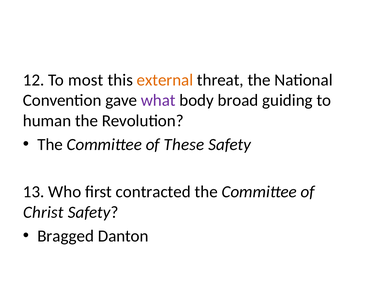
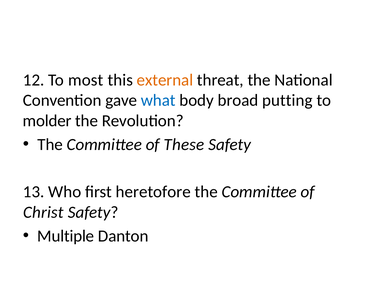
what colour: purple -> blue
guiding: guiding -> putting
human: human -> molder
contracted: contracted -> heretofore
Bragged: Bragged -> Multiple
